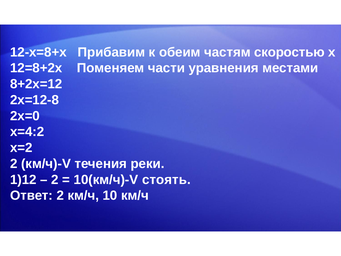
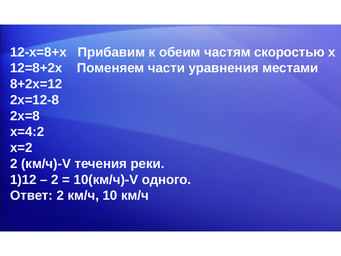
2x=0: 2x=0 -> 2x=8
стоять: стоять -> одного
